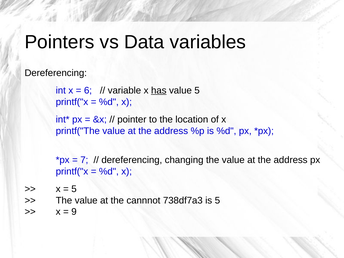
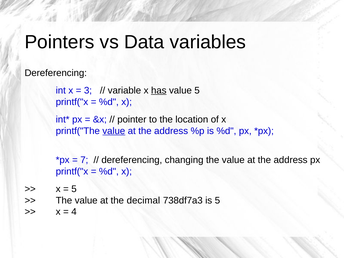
6: 6 -> 3
value at (114, 131) underline: none -> present
cannnot: cannnot -> decimal
9: 9 -> 4
